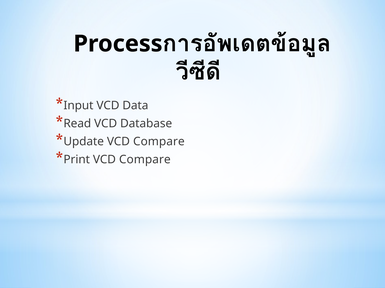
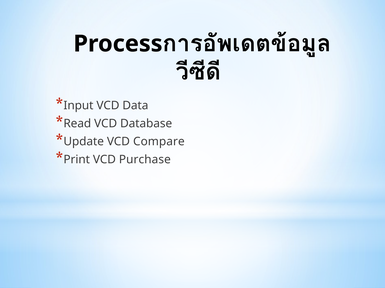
Print VCD Compare: Compare -> Purchase
